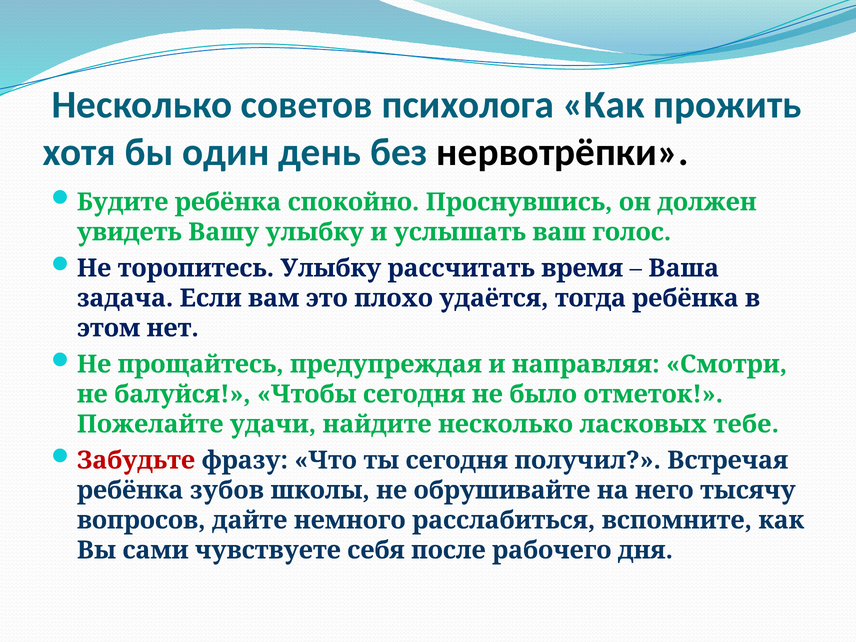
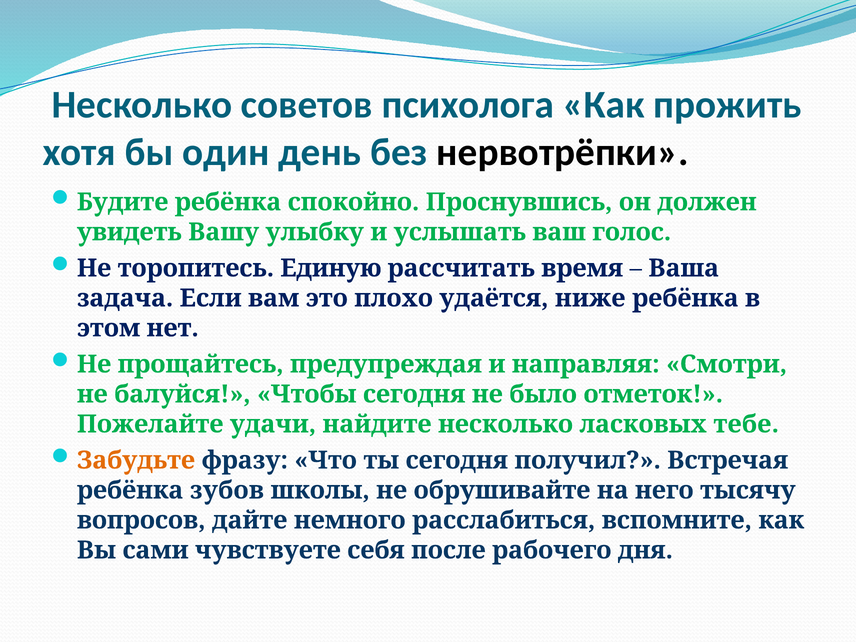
торопитесь Улыбку: Улыбку -> Единую
тогда: тогда -> ниже
Забудьте colour: red -> orange
